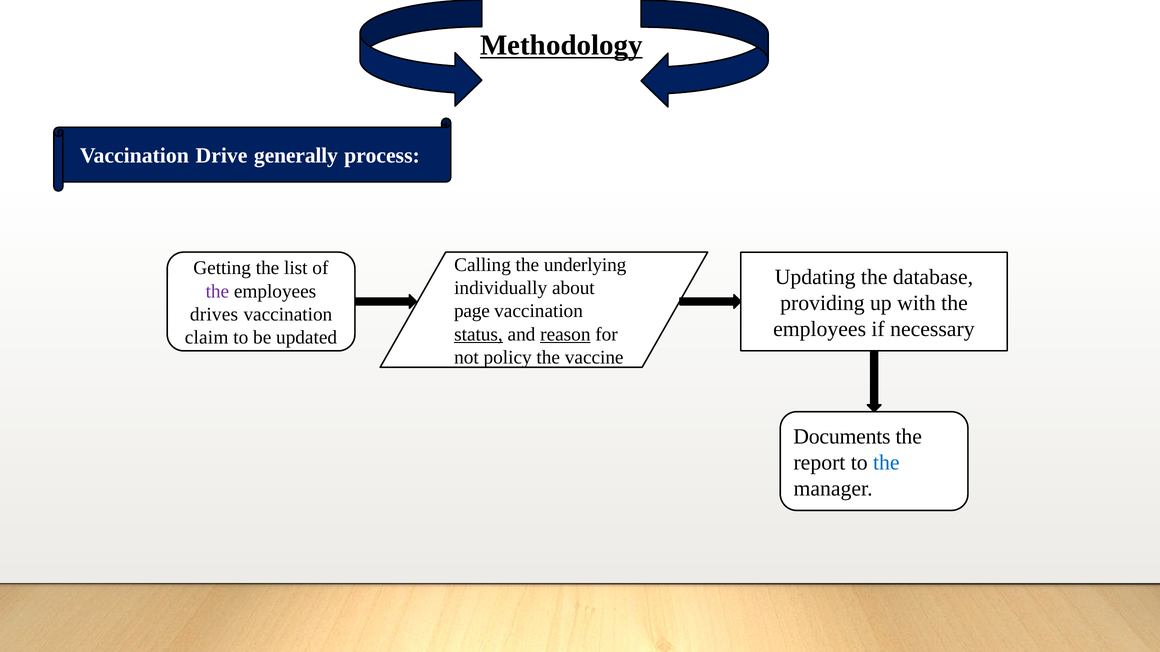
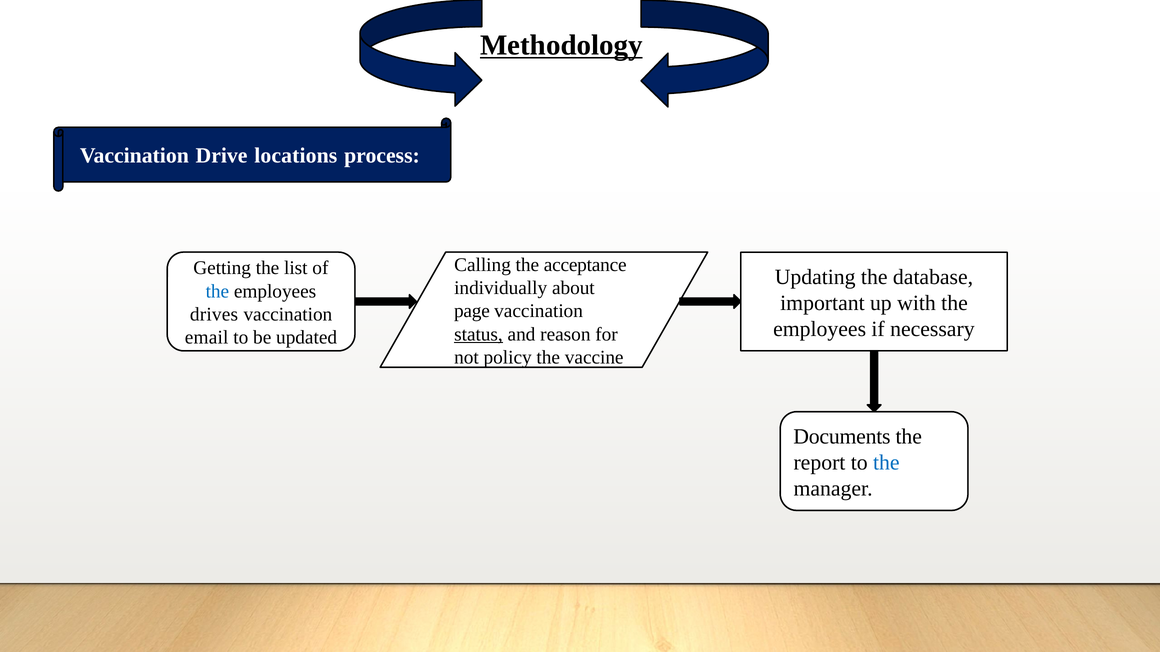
generally: generally -> locations
underlying: underlying -> acceptance
the at (217, 291) colour: purple -> blue
providing: providing -> important
reason underline: present -> none
claim: claim -> email
